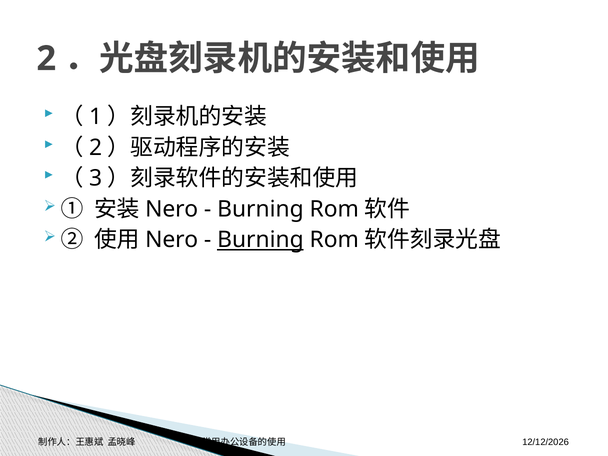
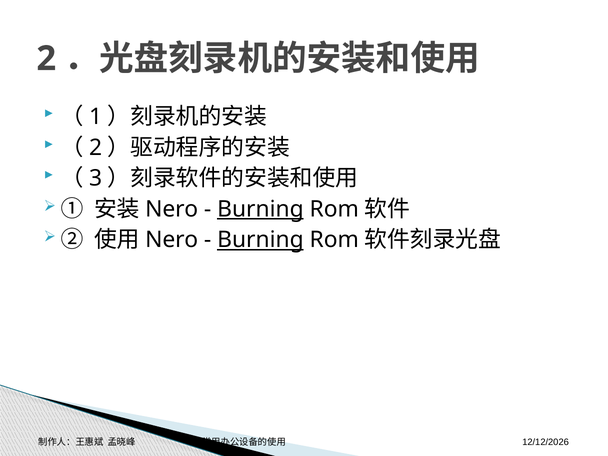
Burning at (260, 209) underline: none -> present
